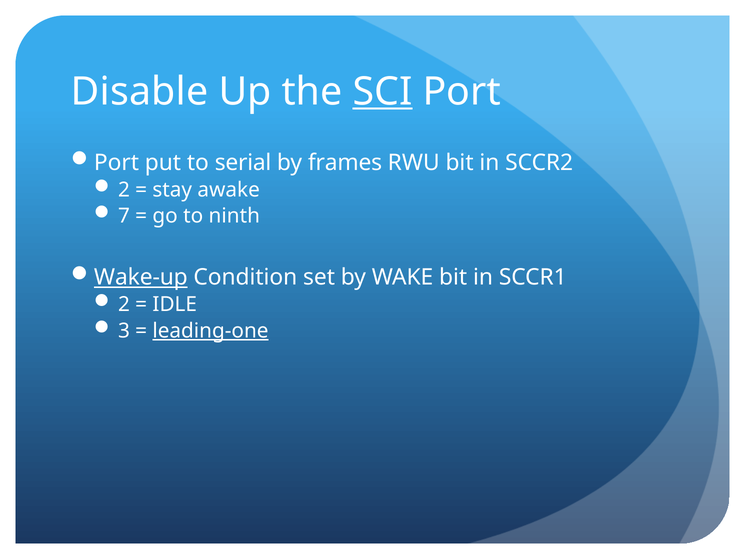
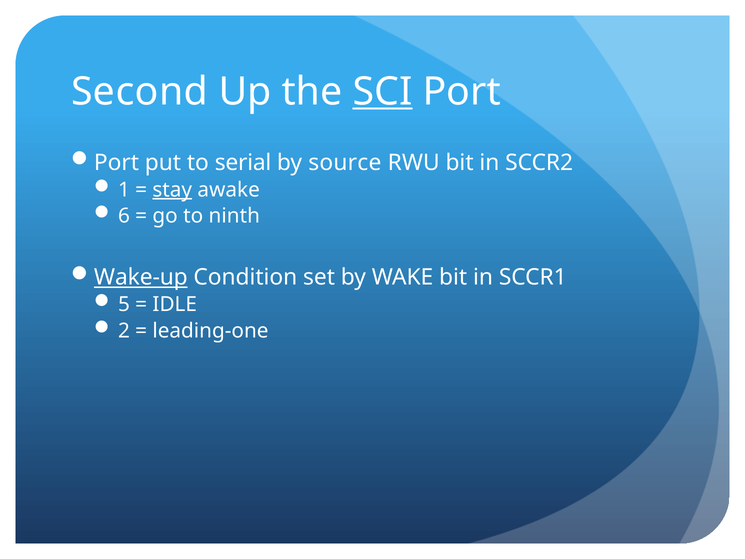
Disable: Disable -> Second
frames: frames -> source
2 at (124, 190): 2 -> 1
stay underline: none -> present
7: 7 -> 6
2 at (124, 304): 2 -> 5
3: 3 -> 2
leading-one underline: present -> none
